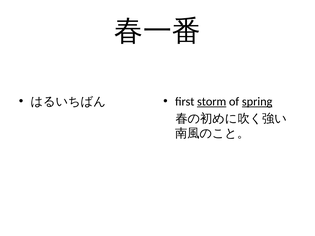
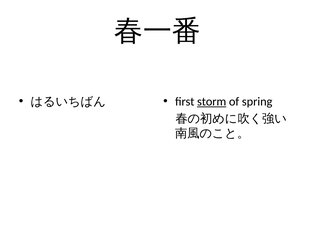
spring underline: present -> none
